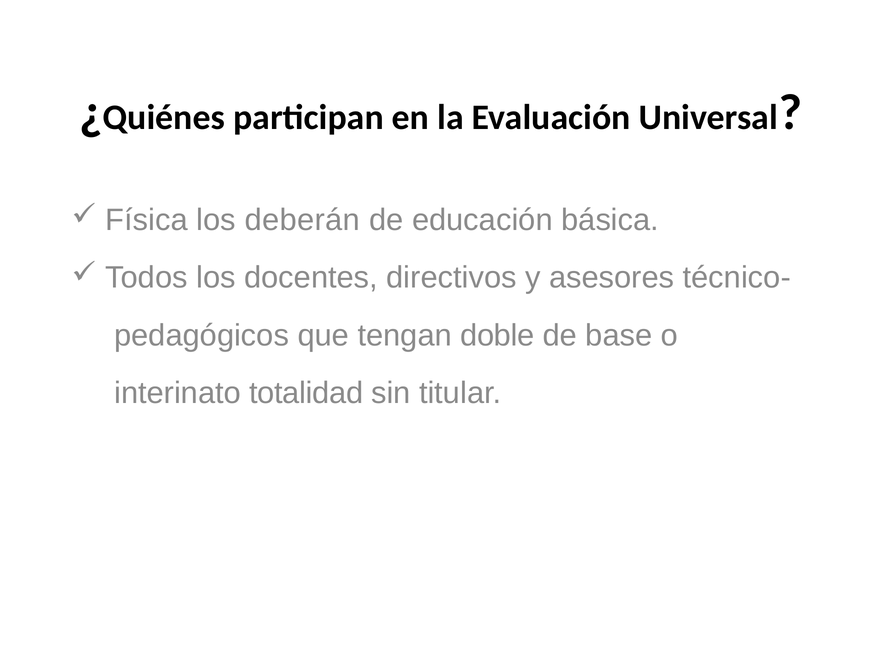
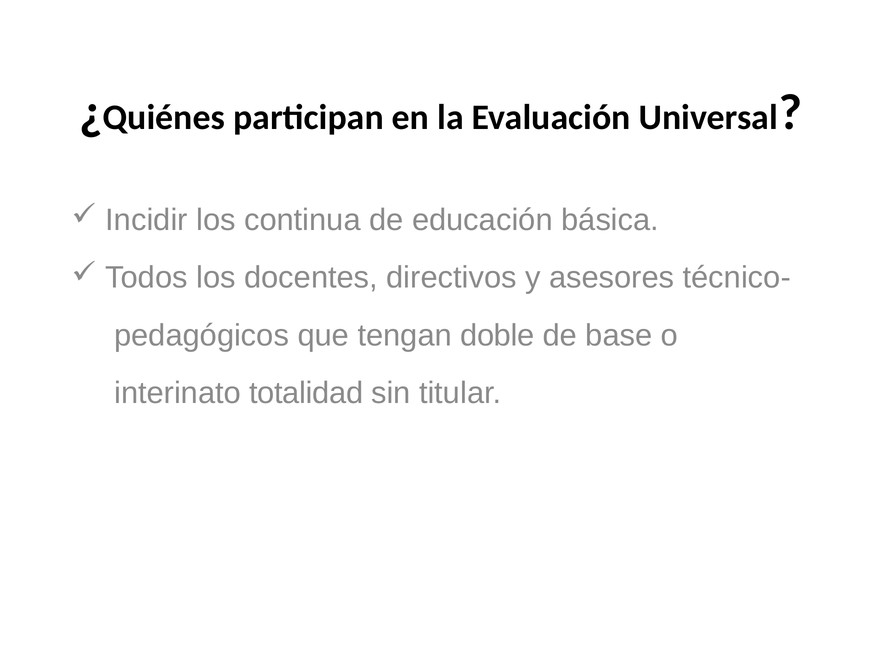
Física: Física -> Incidir
deberán: deberán -> continua
